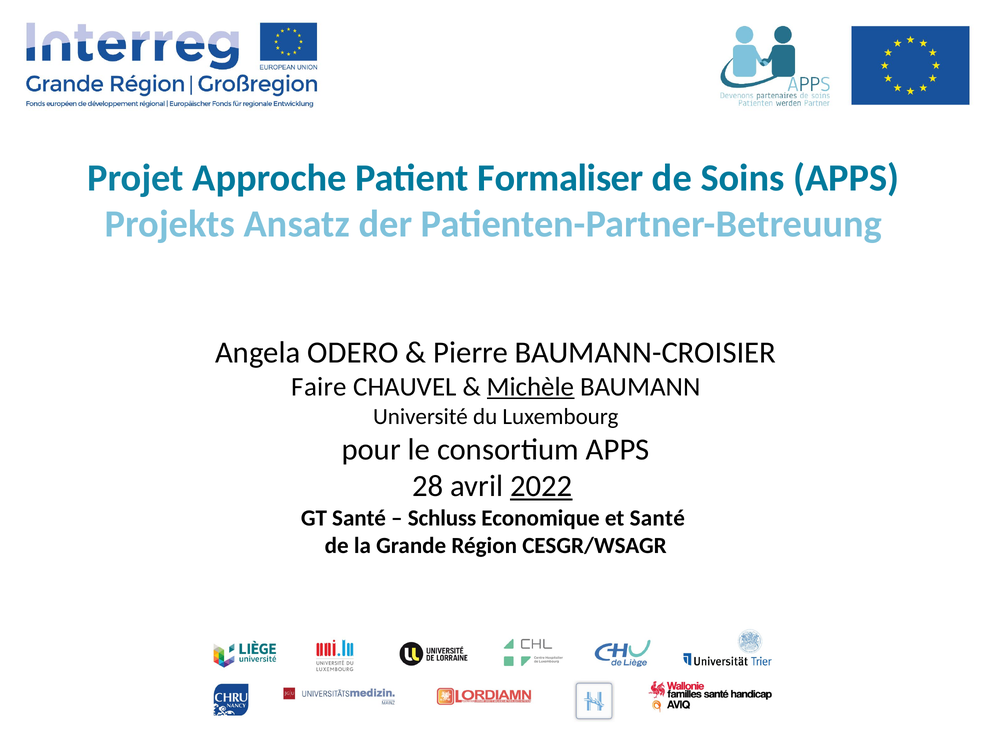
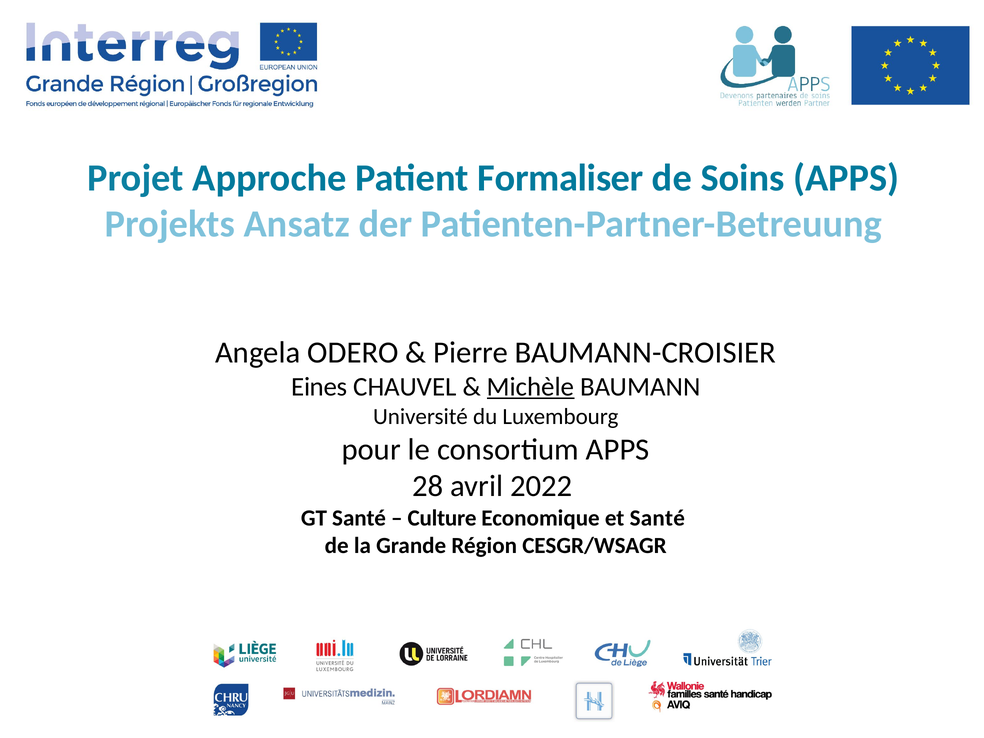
Faire: Faire -> Eines
2022 underline: present -> none
Schluss: Schluss -> Culture
